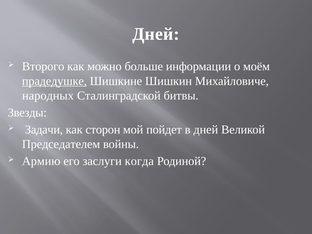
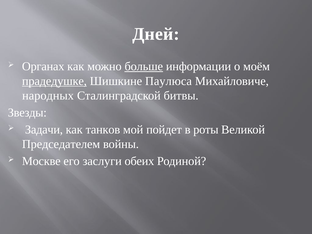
Второго: Второго -> Органах
больше underline: none -> present
Шишкин: Шишкин -> Паулюса
сторон: сторон -> танков
в дней: дней -> роты
Армию: Армию -> Москве
когда: когда -> обеих
